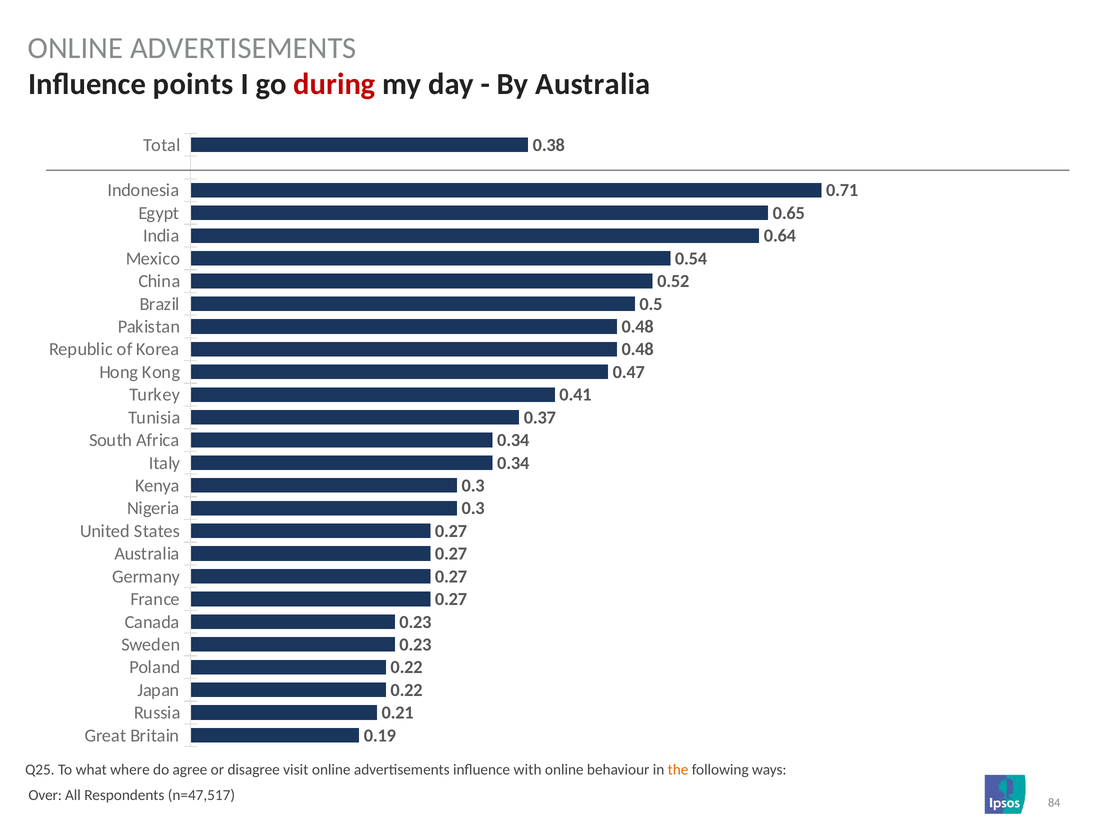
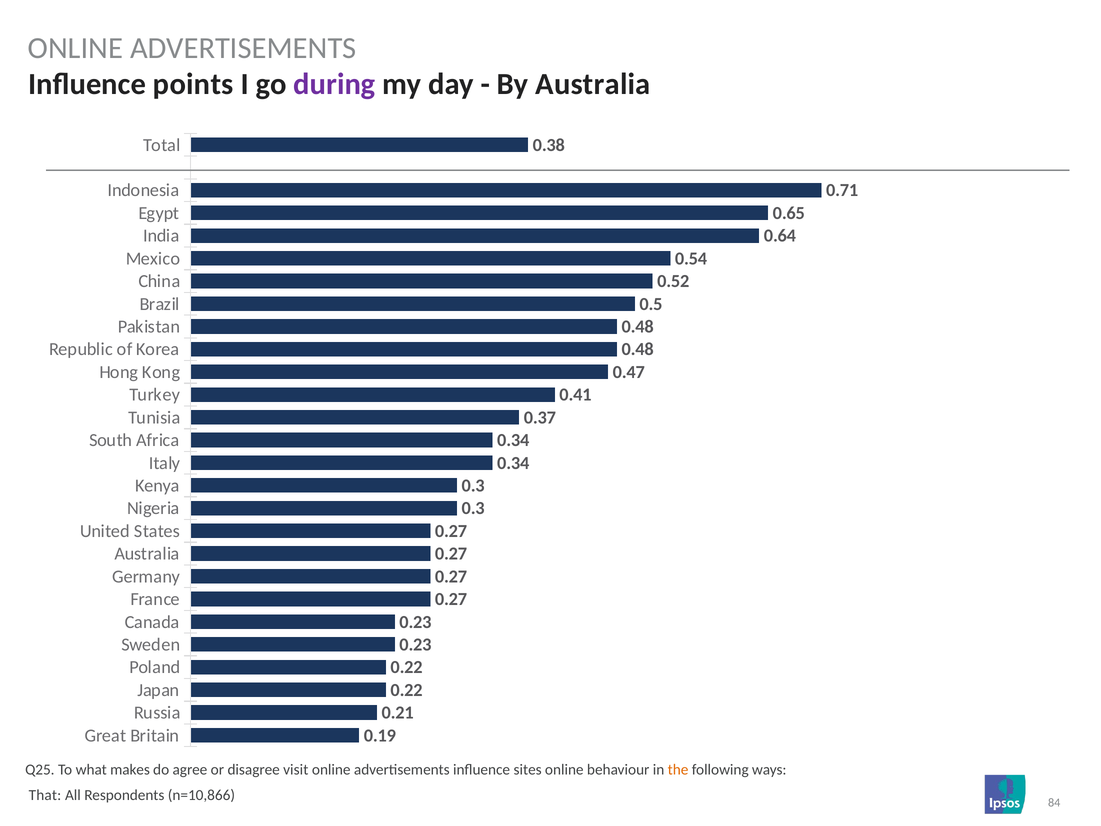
during colour: red -> purple
where: where -> makes
with: with -> sites
Over: Over -> That
n=47,517: n=47,517 -> n=10,866
